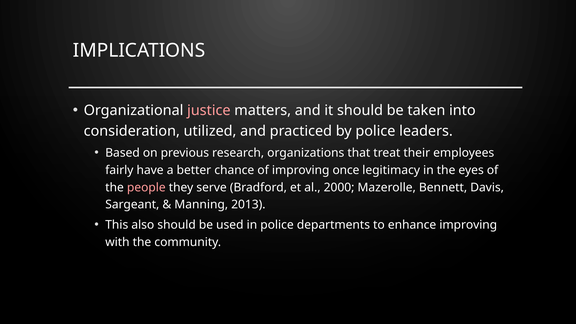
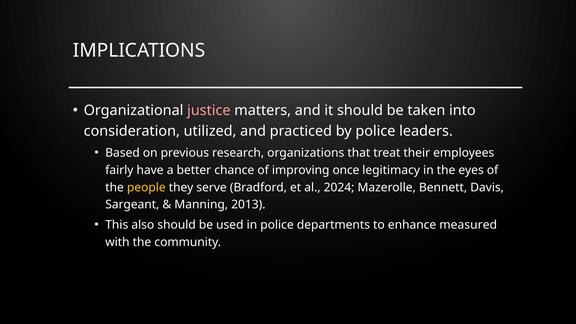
people colour: pink -> yellow
2000: 2000 -> 2024
enhance improving: improving -> measured
